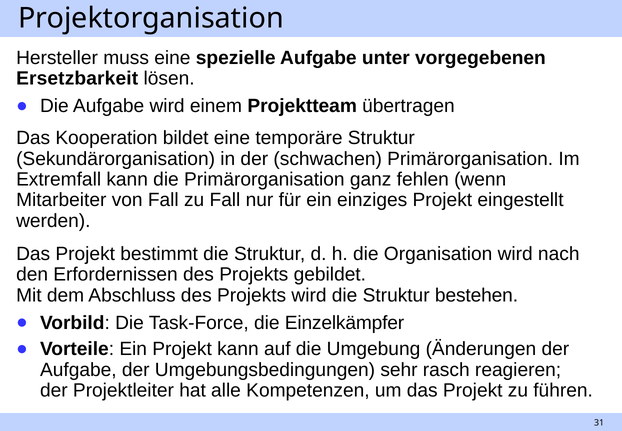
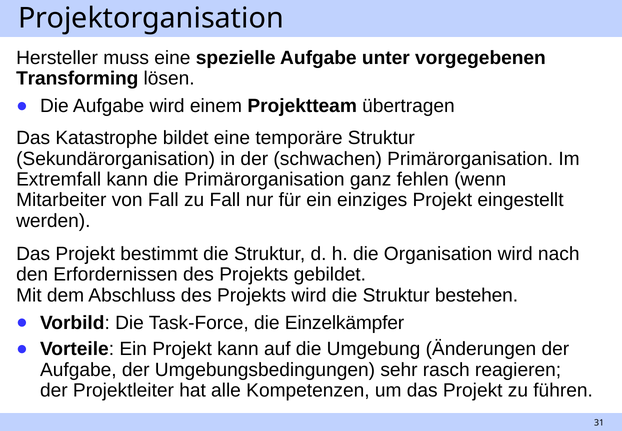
Ersetzbarkeit: Ersetzbarkeit -> Transforming
Kooperation: Kooperation -> Katastrophe
